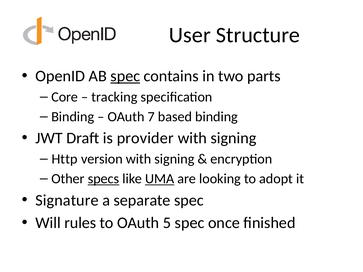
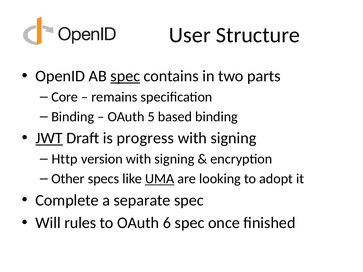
tracking: tracking -> remains
7: 7 -> 5
JWT underline: none -> present
provider: provider -> progress
specs underline: present -> none
Signature: Signature -> Complete
5: 5 -> 6
